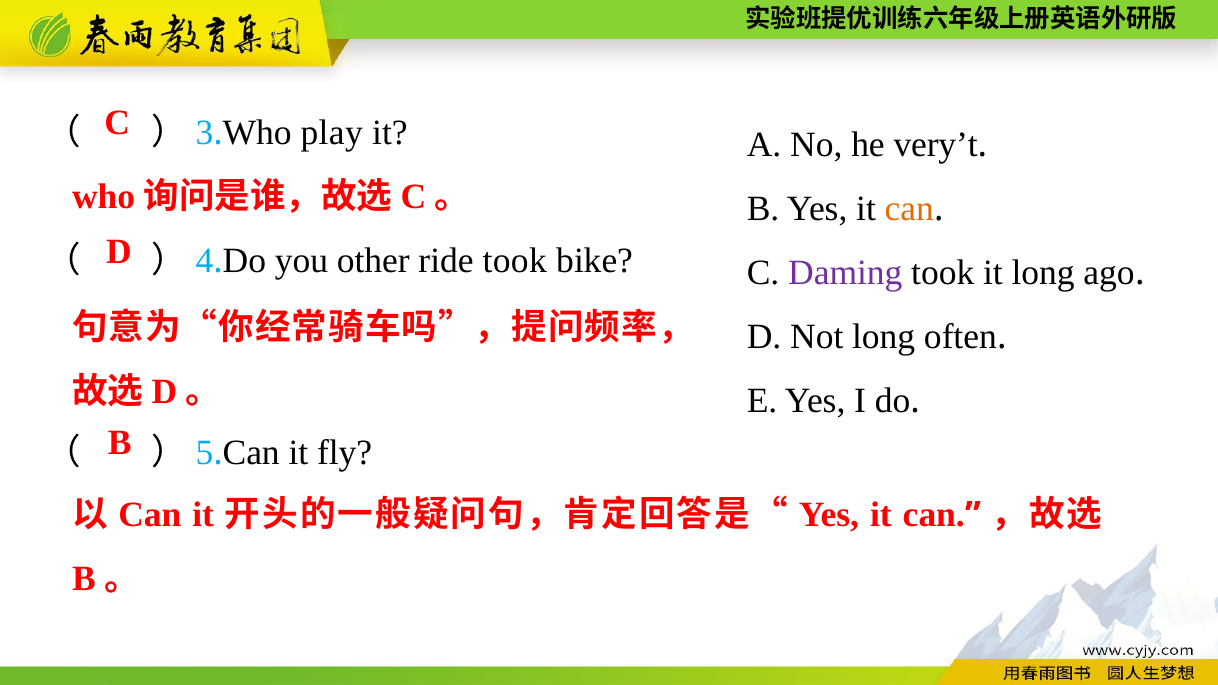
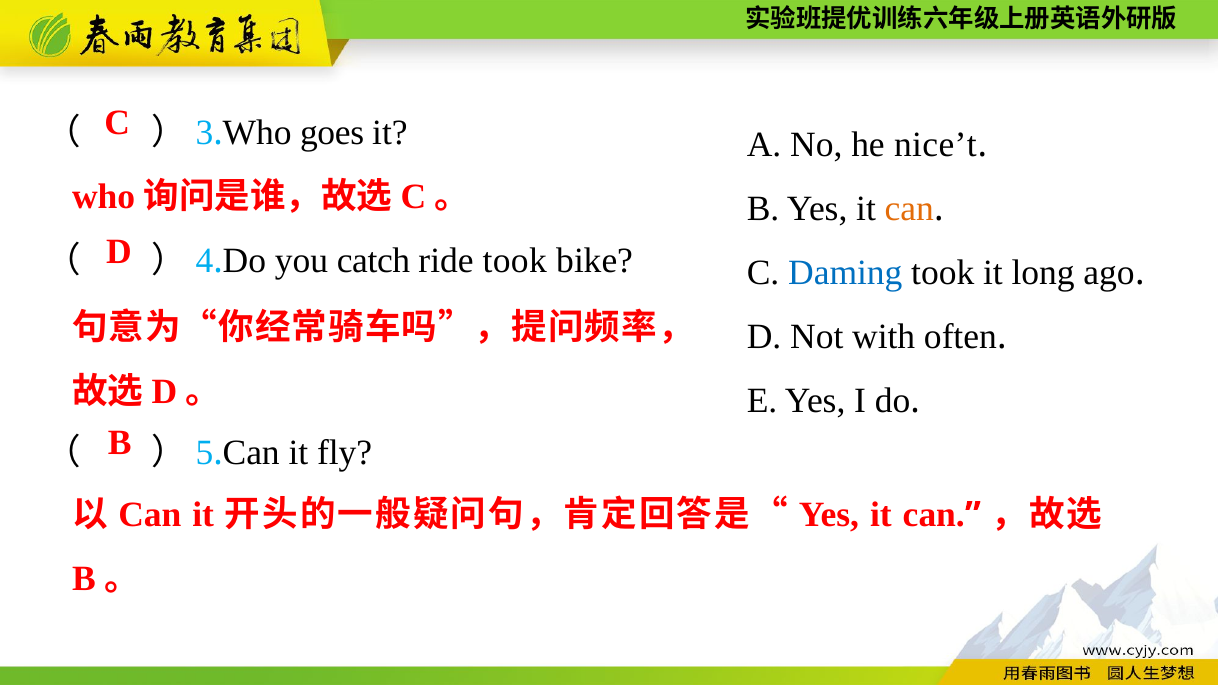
play: play -> goes
very’t: very’t -> nice’t
other: other -> catch
Daming colour: purple -> blue
Not long: long -> with
